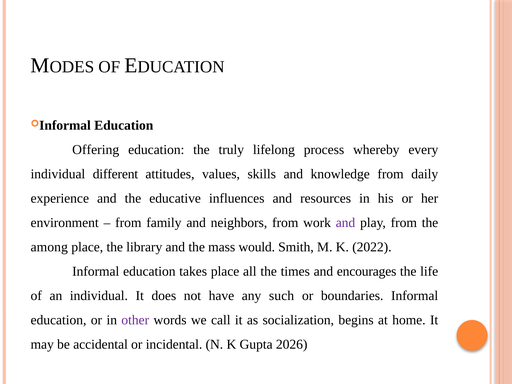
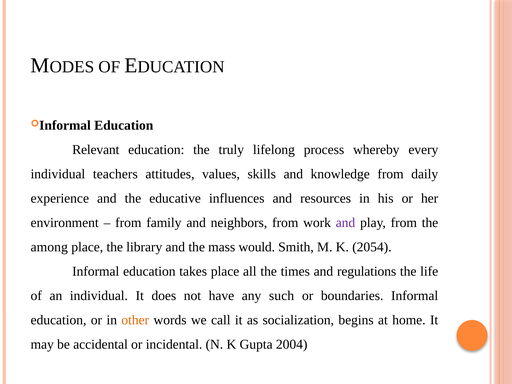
Offering: Offering -> Relevant
different: different -> teachers
2022: 2022 -> 2054
encourages: encourages -> regulations
other colour: purple -> orange
2026: 2026 -> 2004
